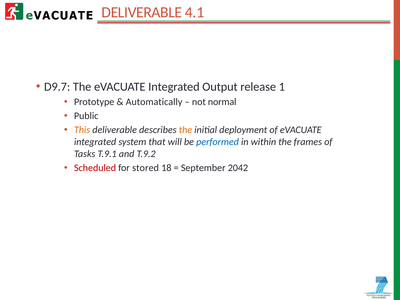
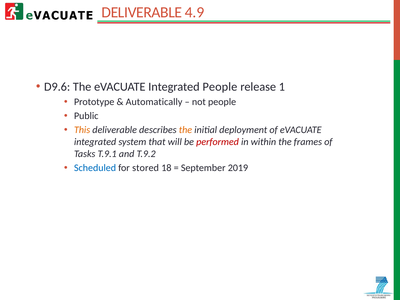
4.1: 4.1 -> 4.9
D9.7: D9.7 -> D9.6
Integrated Output: Output -> People
not normal: normal -> people
performed colour: blue -> red
Scheduled colour: red -> blue
2042: 2042 -> 2019
